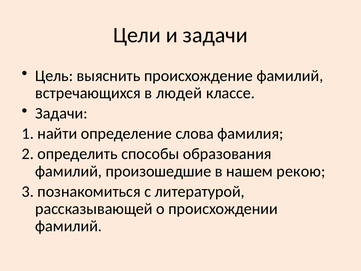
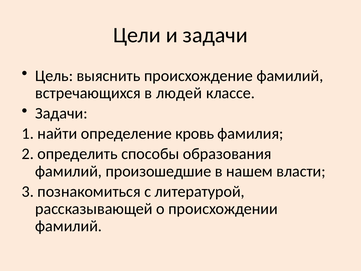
слова: слова -> кровь
рекою: рекою -> власти
